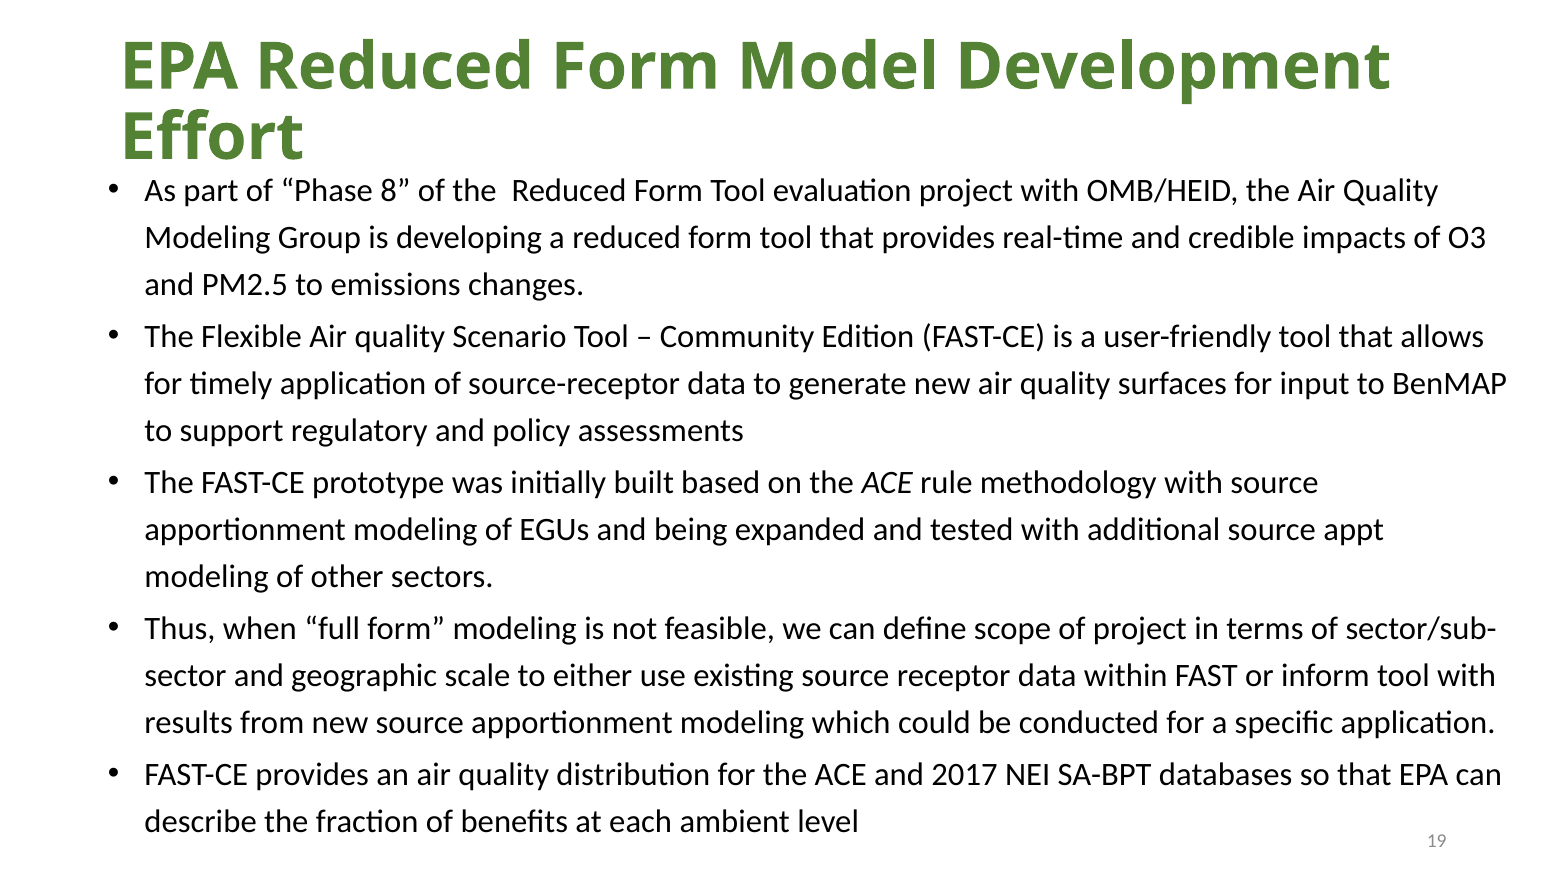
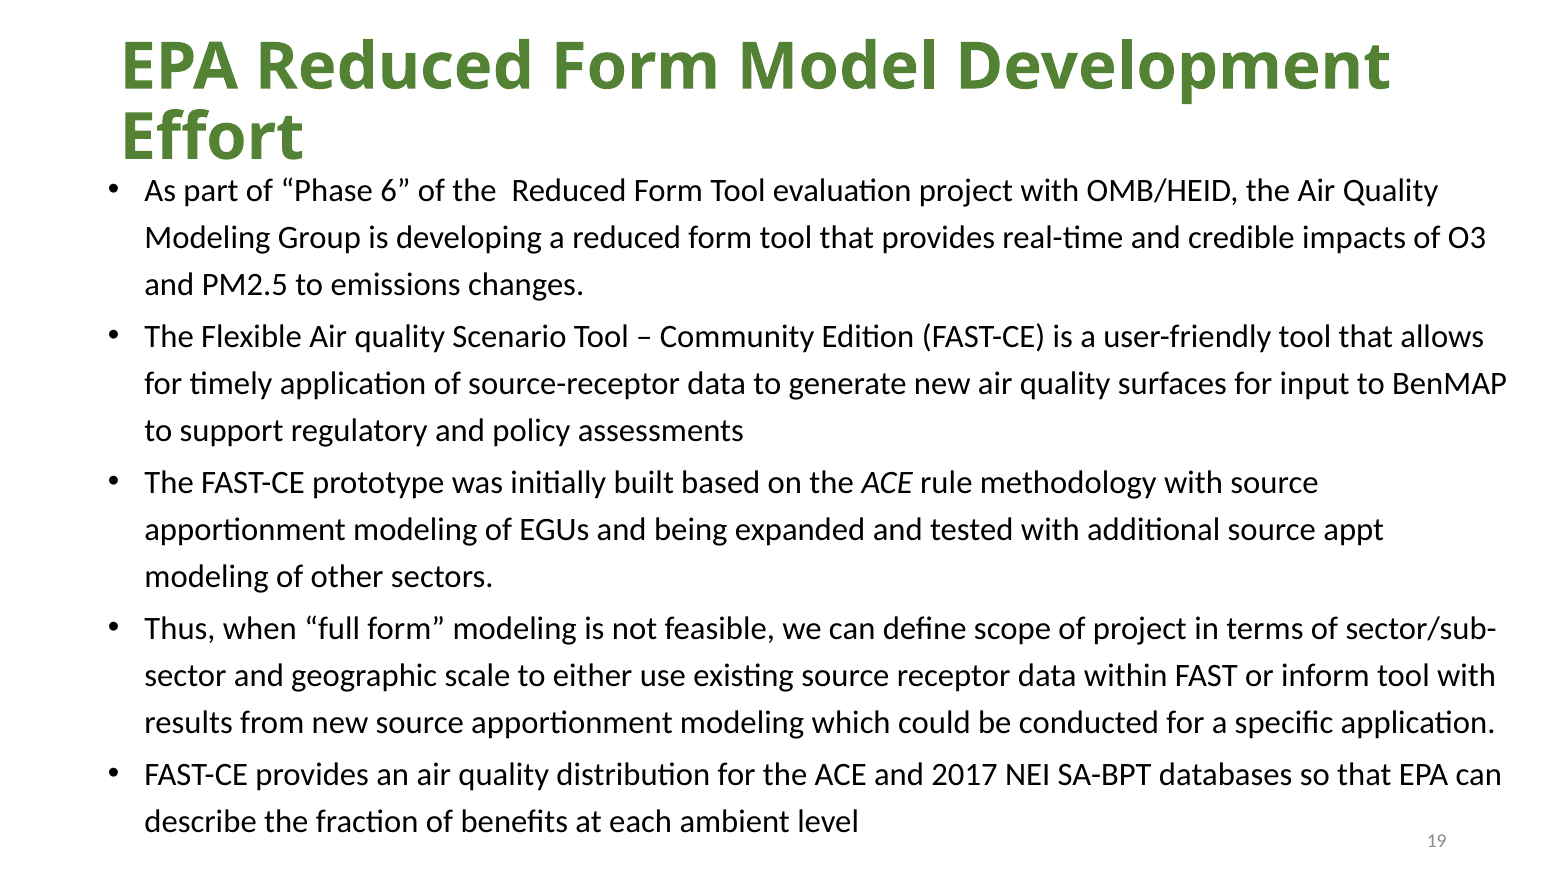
8: 8 -> 6
